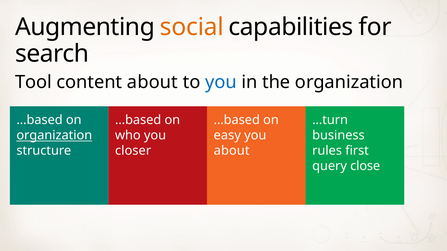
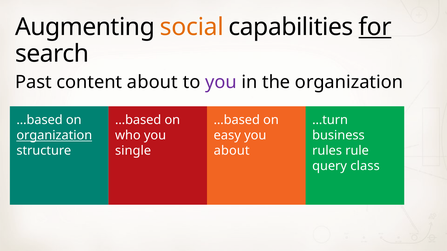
for underline: none -> present
Tool: Tool -> Past
you at (221, 82) colour: blue -> purple
closer: closer -> single
first: first -> rule
close: close -> class
